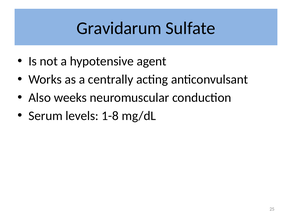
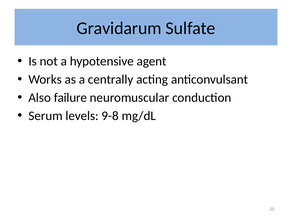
weeks: weeks -> failure
1-8: 1-8 -> 9-8
